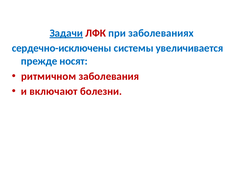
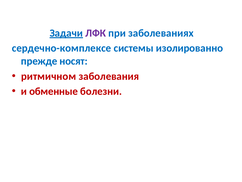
ЛФК colour: red -> purple
сердечно-исключены: сердечно-исключены -> сердечно-комплексе
увеличивается: увеличивается -> изолированно
включают: включают -> обменные
